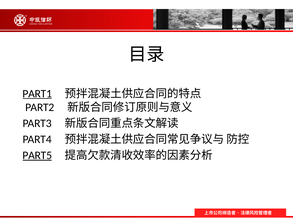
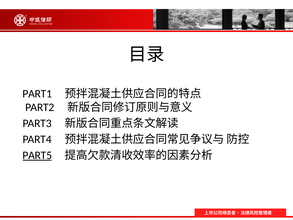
PART1 underline: present -> none
